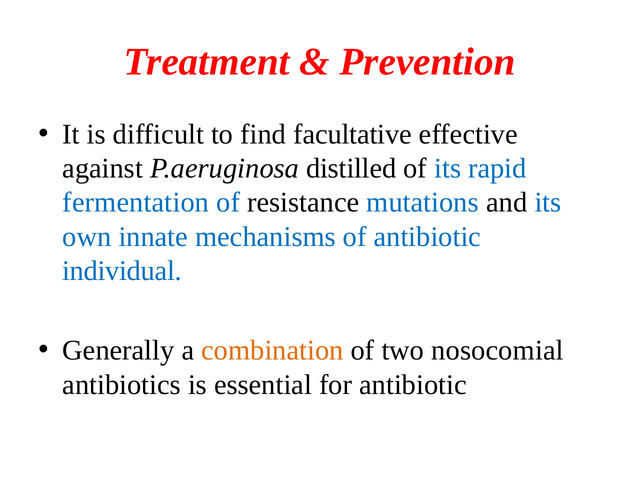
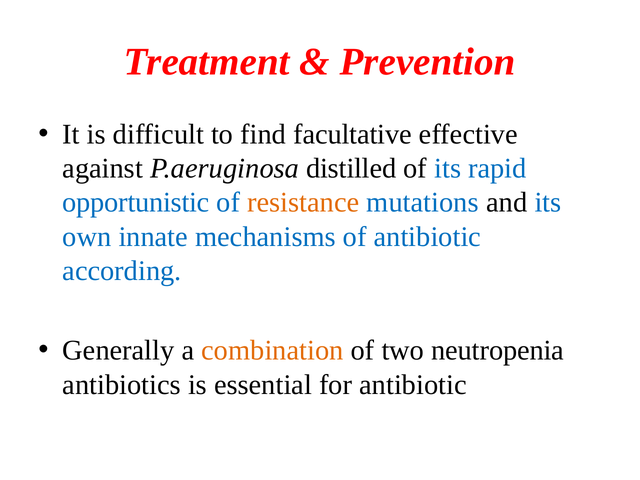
fermentation: fermentation -> opportunistic
resistance colour: black -> orange
individual: individual -> according
nosocomial: nosocomial -> neutropenia
